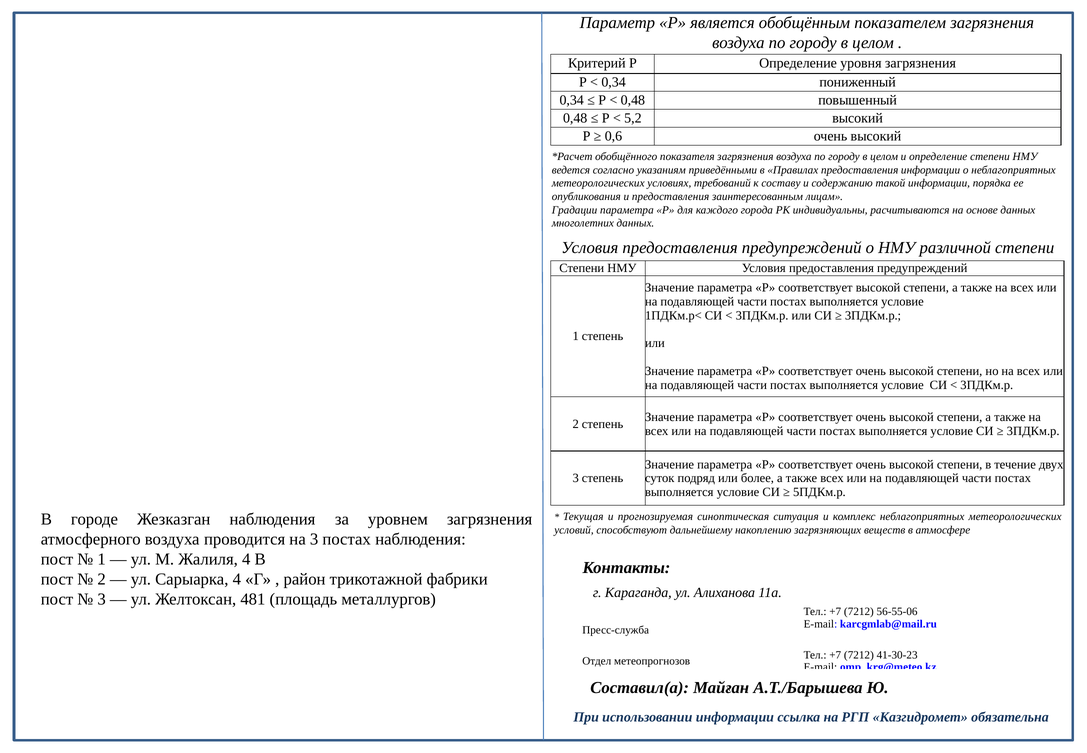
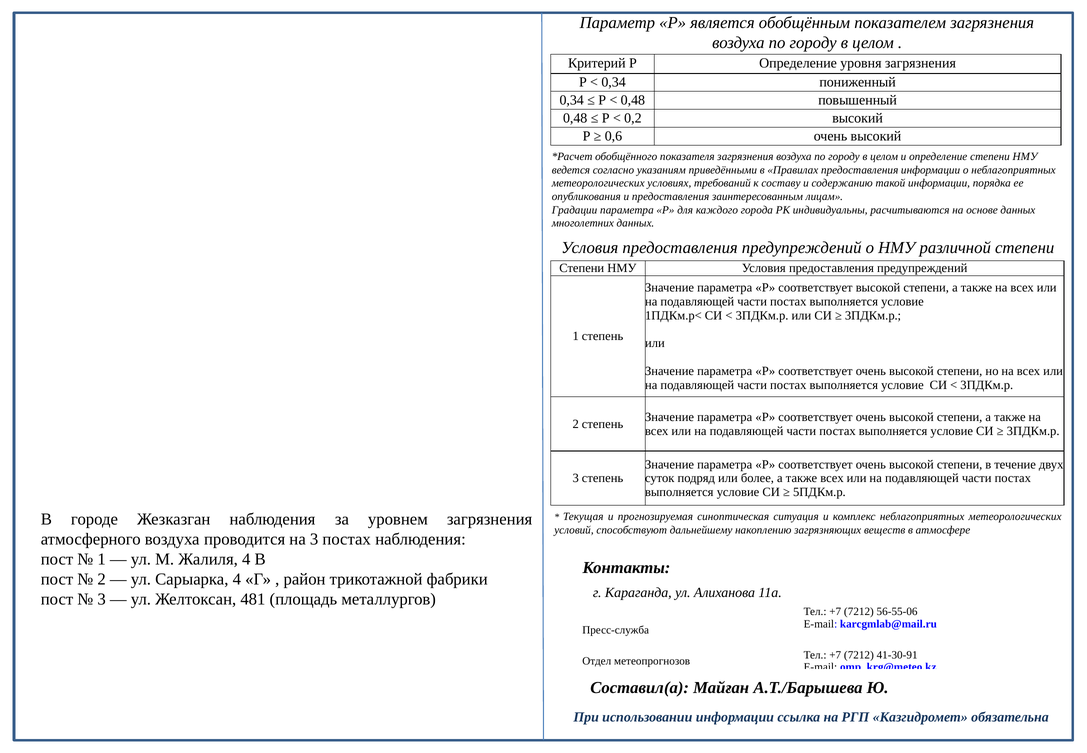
5,2: 5,2 -> 0,2
41-30-23: 41-30-23 -> 41-30-91
